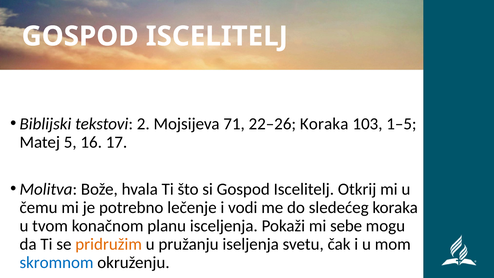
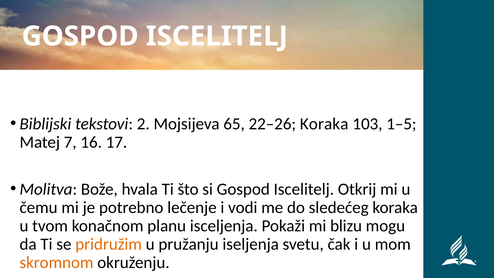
71: 71 -> 65
5: 5 -> 7
sebe: sebe -> blizu
skromnom colour: blue -> orange
